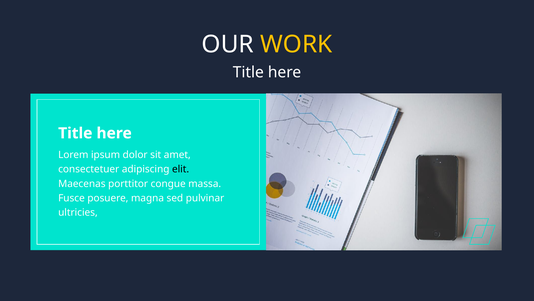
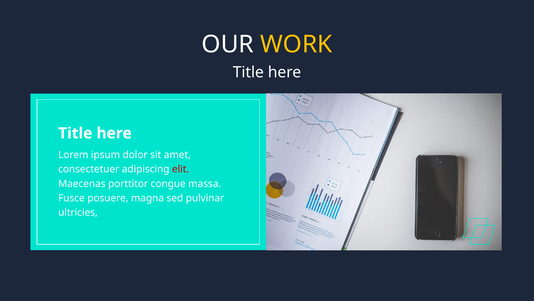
elit colour: black -> red
